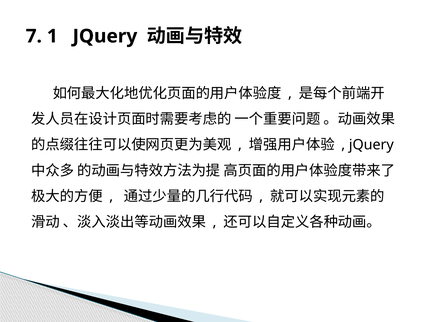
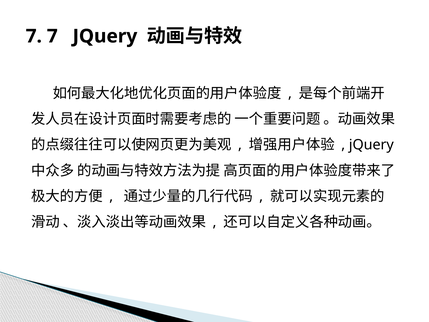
7 1: 1 -> 7
